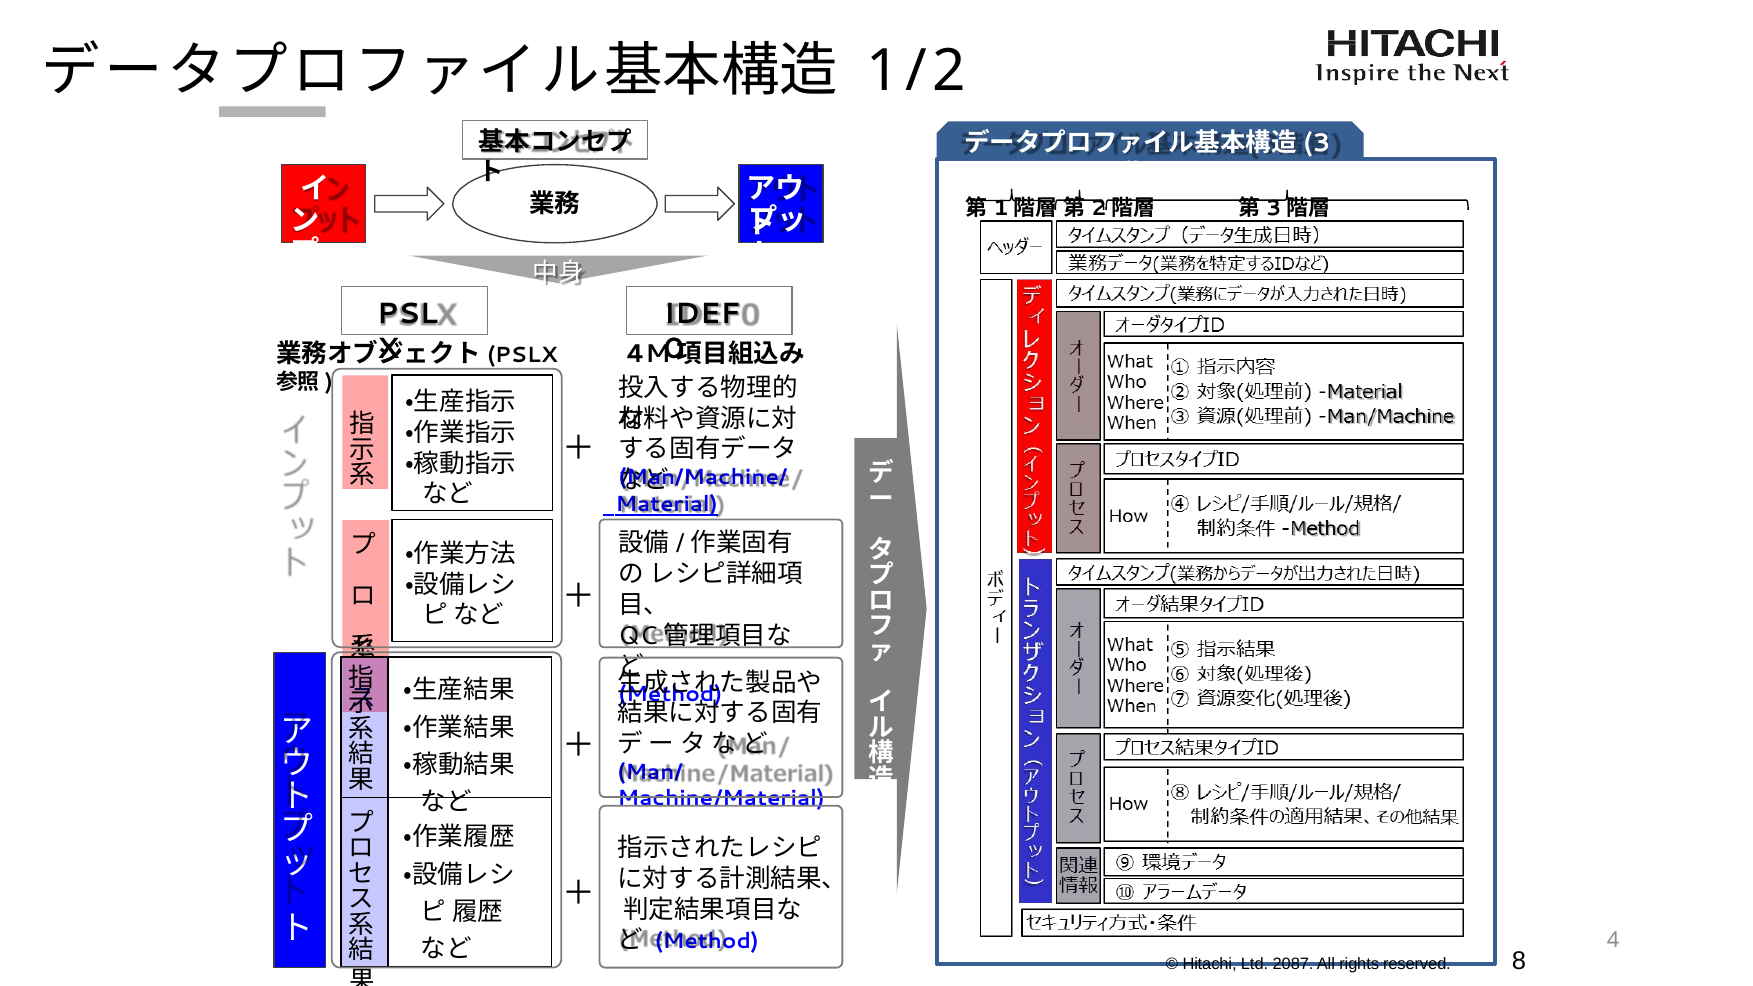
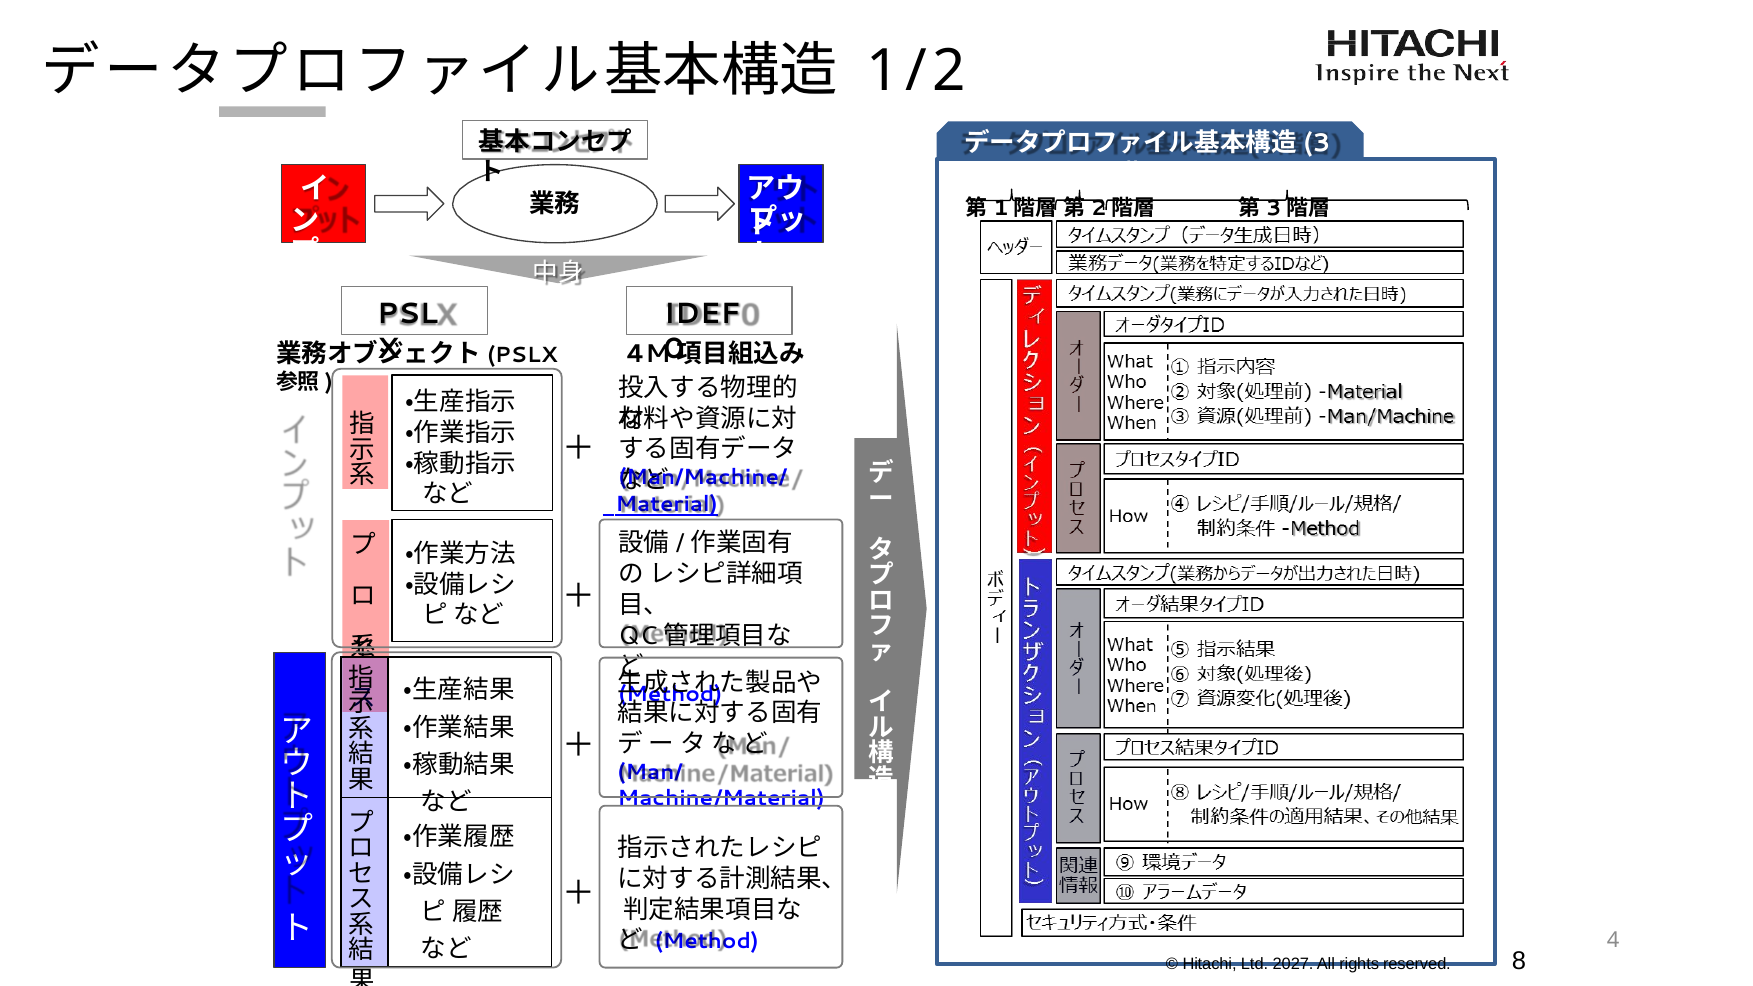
2087: 2087 -> 2027
